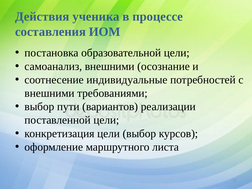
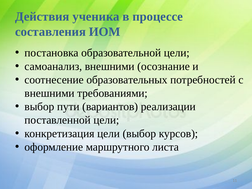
индивидуальные: индивидуальные -> образовательных
